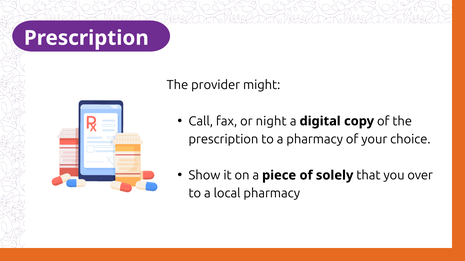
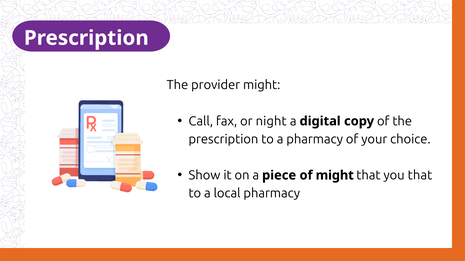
of solely: solely -> might
you over: over -> that
